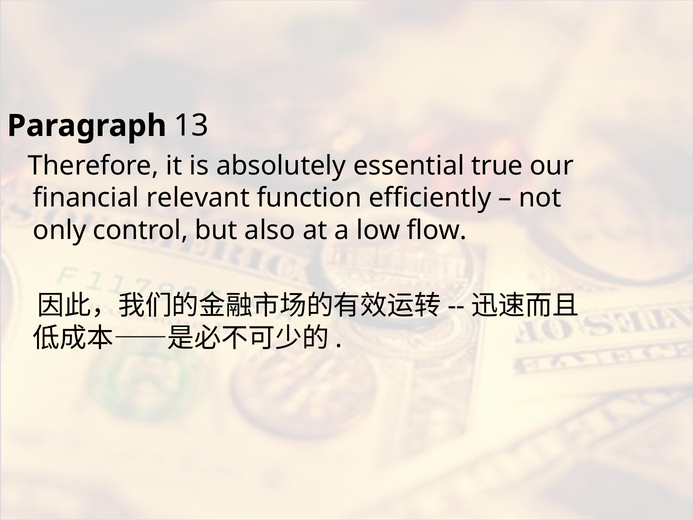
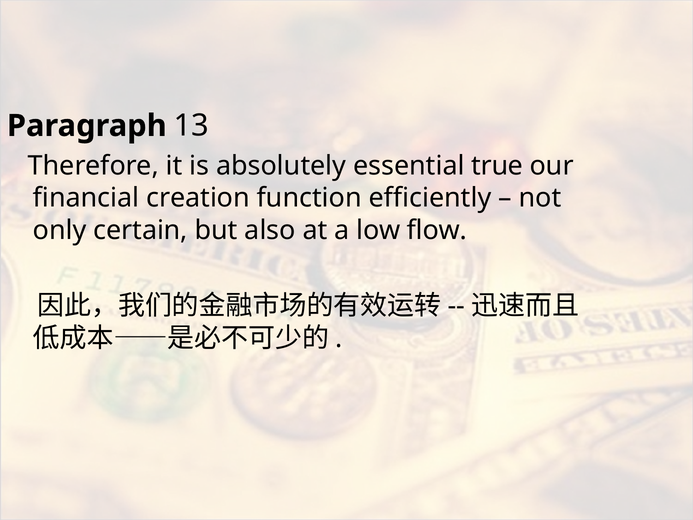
relevant: relevant -> creation
control: control -> certain
